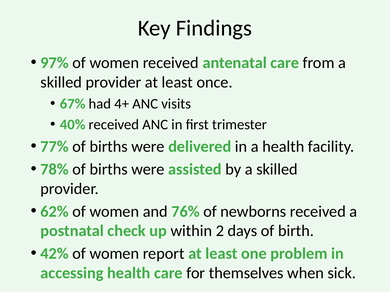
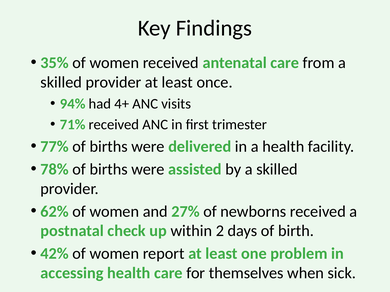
97%: 97% -> 35%
67%: 67% -> 94%
40%: 40% -> 71%
76%: 76% -> 27%
